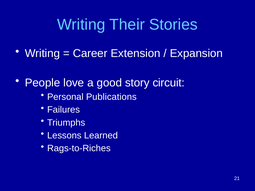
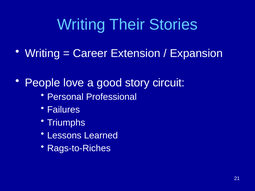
Publications: Publications -> Professional
